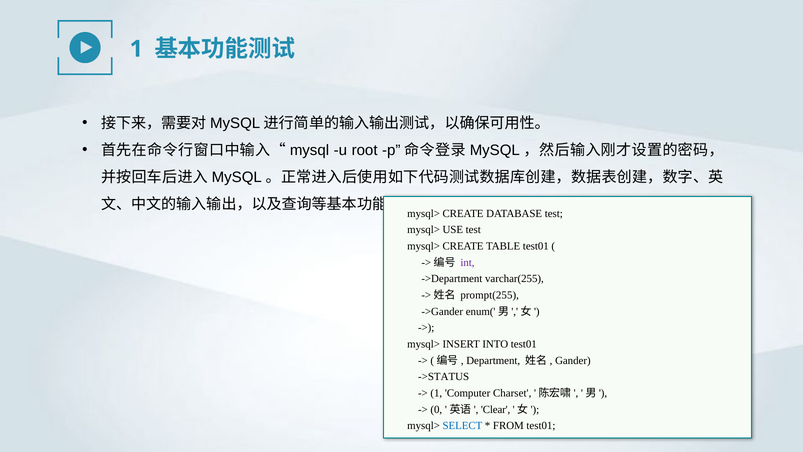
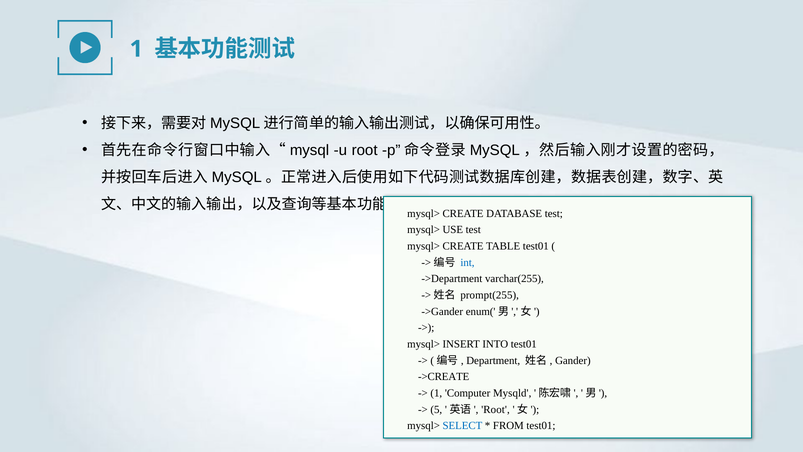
int colour: purple -> blue
->STATUS: ->STATUS -> ->CREATE
Charset: Charset -> Mysqld
0: 0 -> 5
Clear at (496, 409): Clear -> Root
